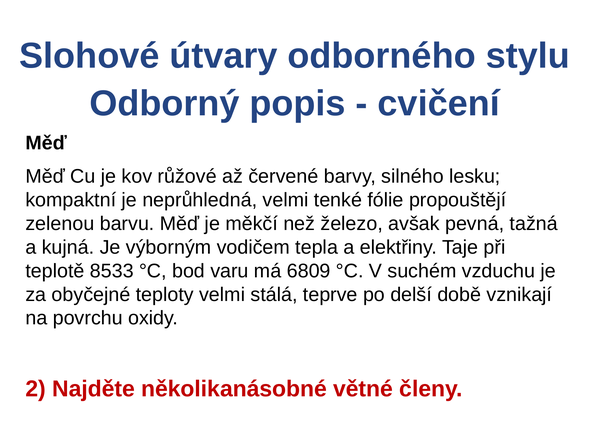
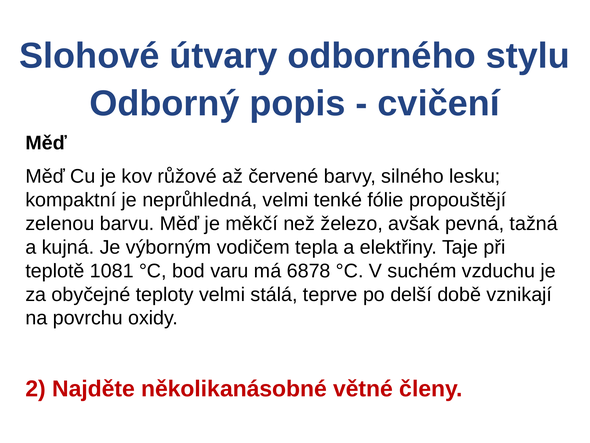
8533: 8533 -> 1081
6809: 6809 -> 6878
